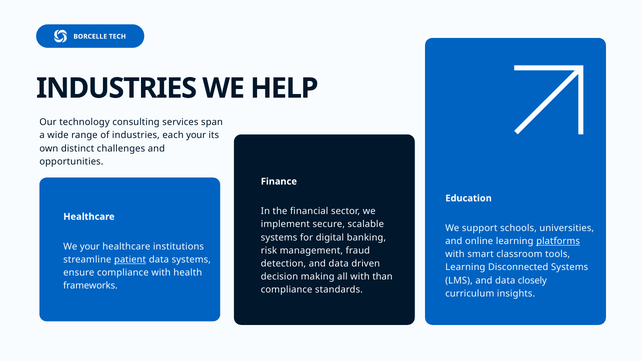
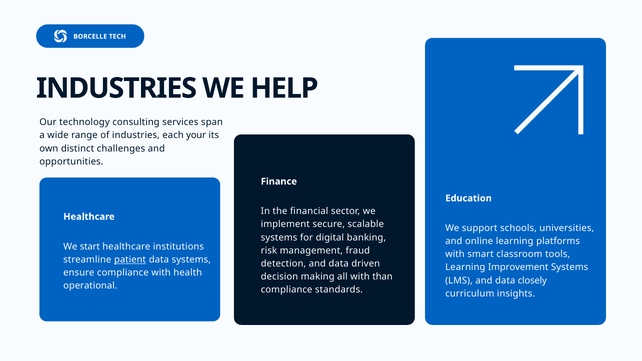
platforms underline: present -> none
We your: your -> start
Disconnected: Disconnected -> Improvement
frameworks: frameworks -> operational
